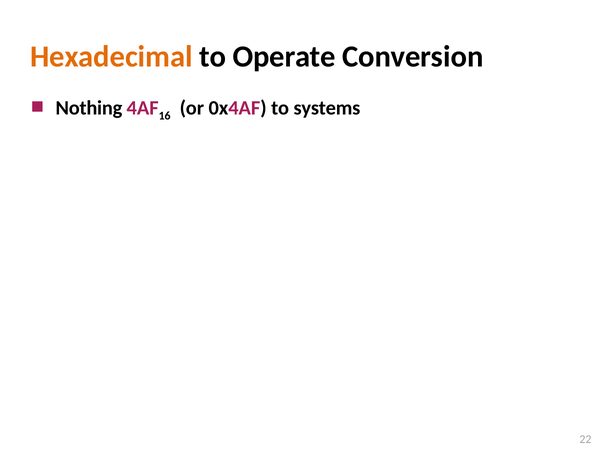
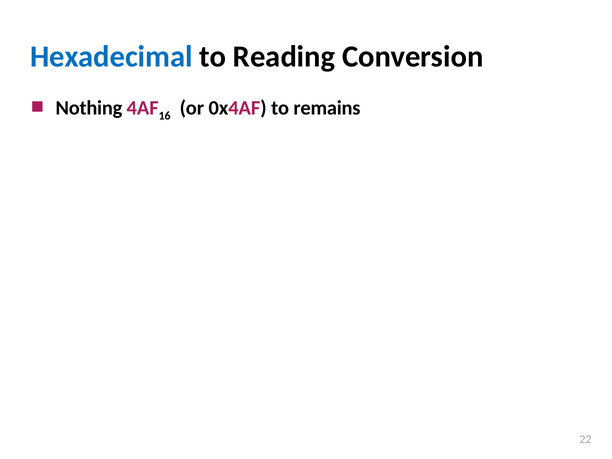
Hexadecimal colour: orange -> blue
Operate: Operate -> Reading
systems: systems -> remains
